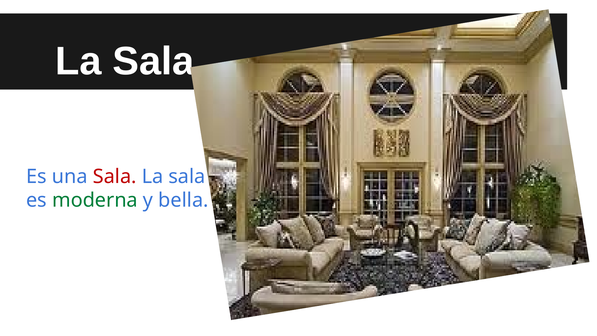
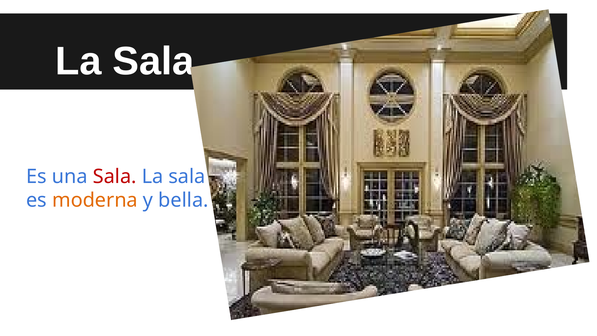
moderna colour: green -> orange
